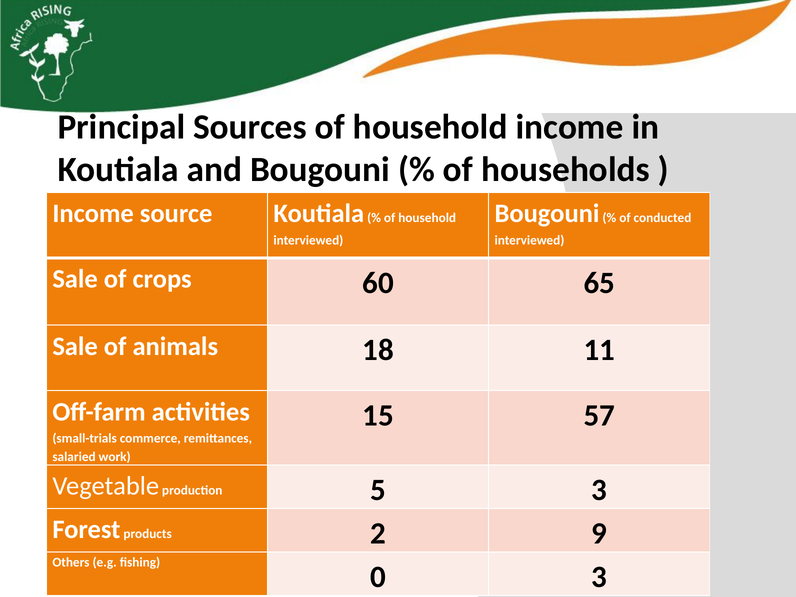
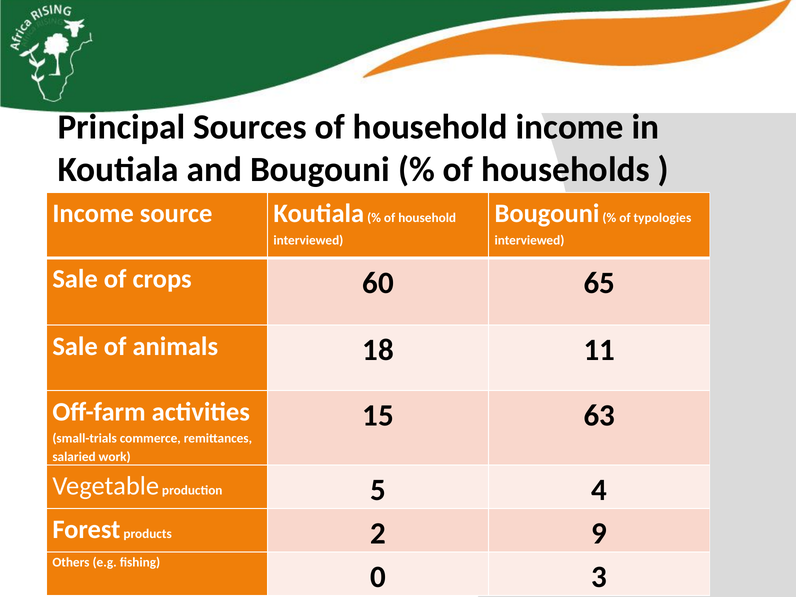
conducted: conducted -> typologies
57: 57 -> 63
5 3: 3 -> 4
